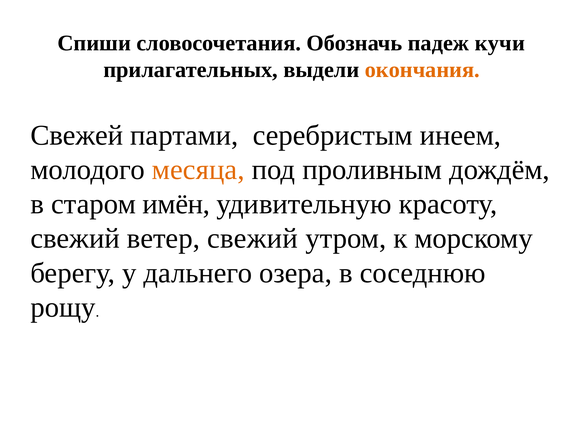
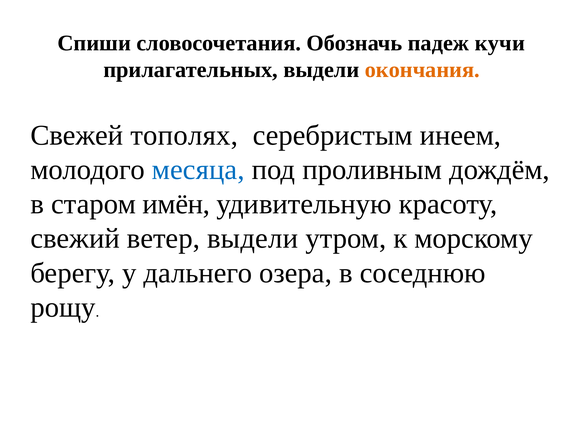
партами: партами -> тополях
месяца colour: orange -> blue
ветер свежий: свежий -> выдели
